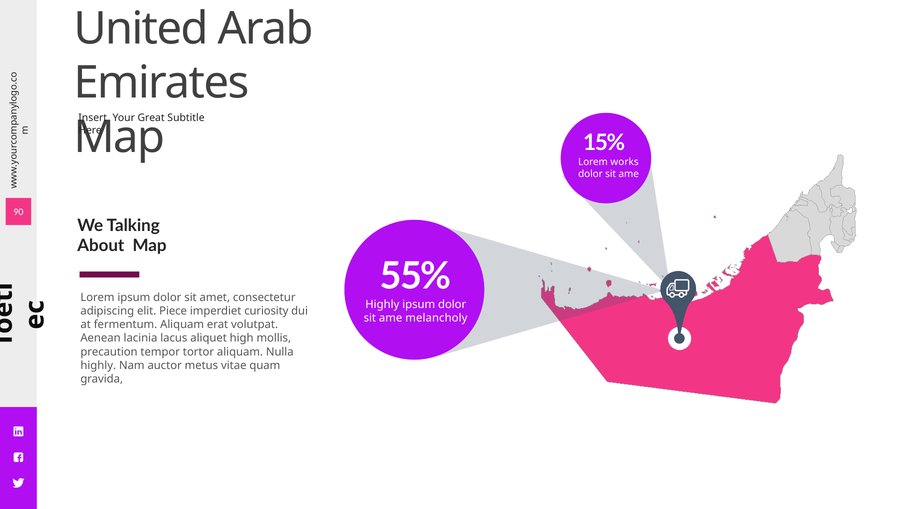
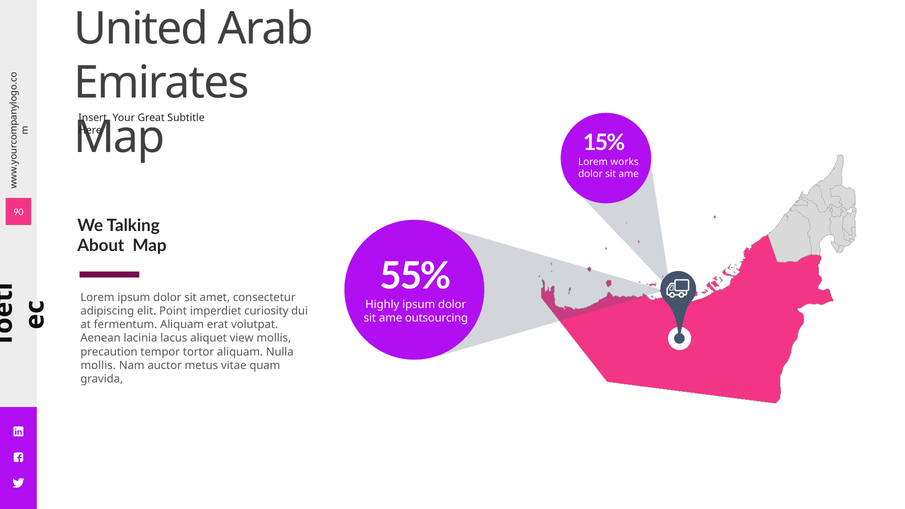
Piece: Piece -> Point
melancholy: melancholy -> outsourcing
high: high -> view
highly at (98, 365): highly -> mollis
